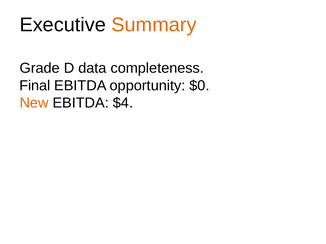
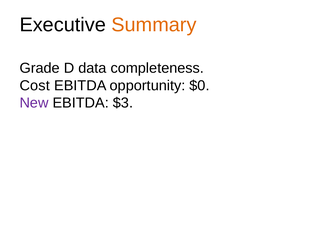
Final: Final -> Cost
New colour: orange -> purple
$4: $4 -> $3
